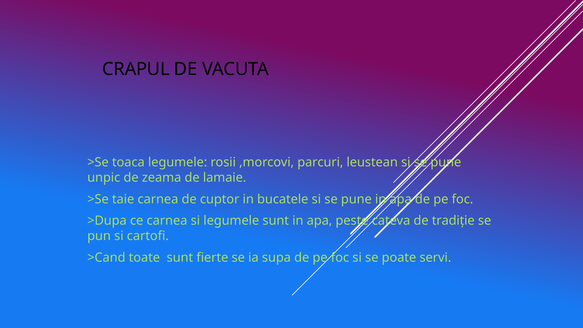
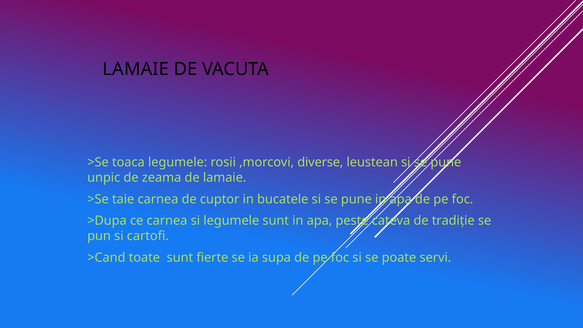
CRAPUL at (136, 69): CRAPUL -> LAMAIE
parcuri: parcuri -> diverse
